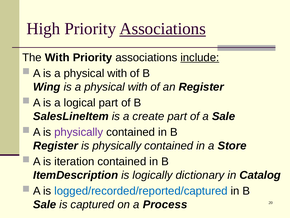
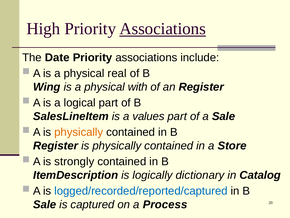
The With: With -> Date
include underline: present -> none
with at (117, 73): with -> real
create: create -> values
physically at (79, 132) colour: purple -> orange
iteration: iteration -> strongly
